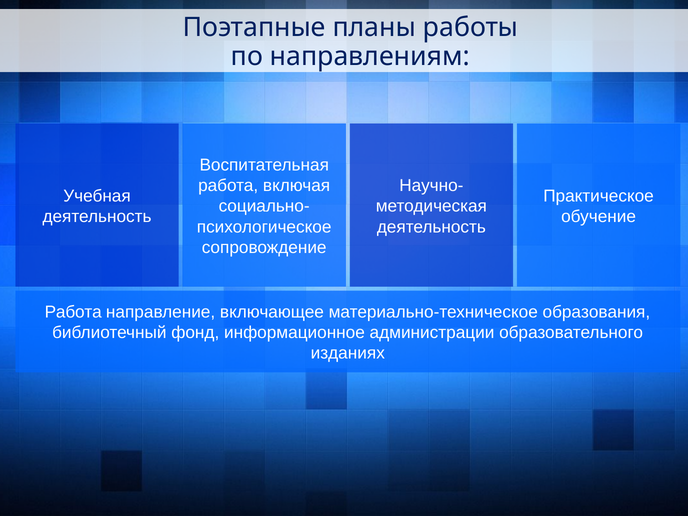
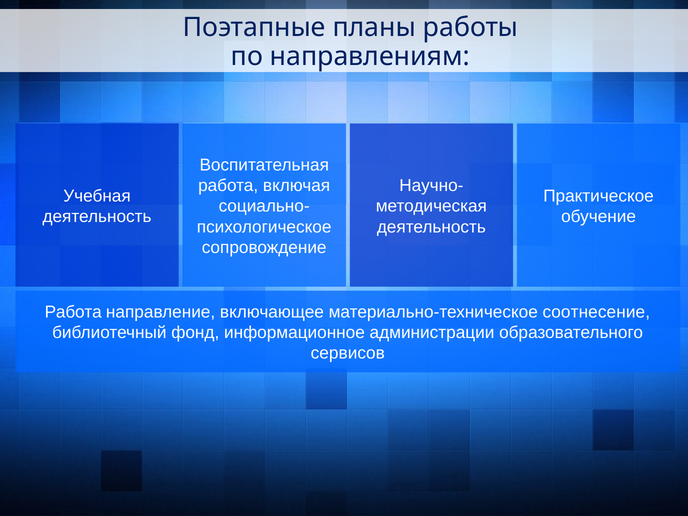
образования: образования -> соотнесение
изданиях: изданиях -> сервисов
